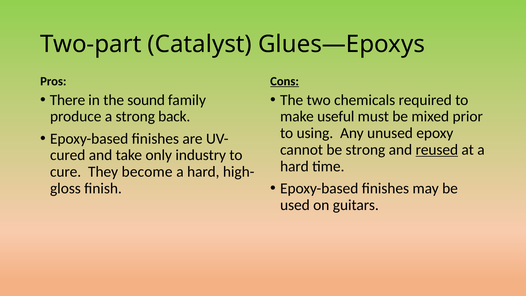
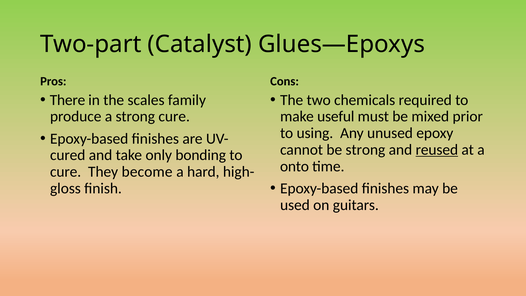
Cons underline: present -> none
sound: sound -> scales
strong back: back -> cure
industry: industry -> bonding
hard at (294, 166): hard -> onto
